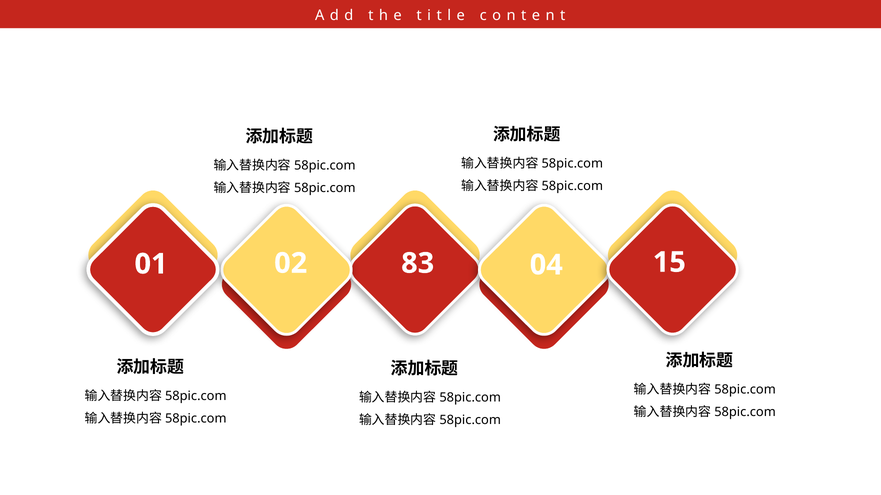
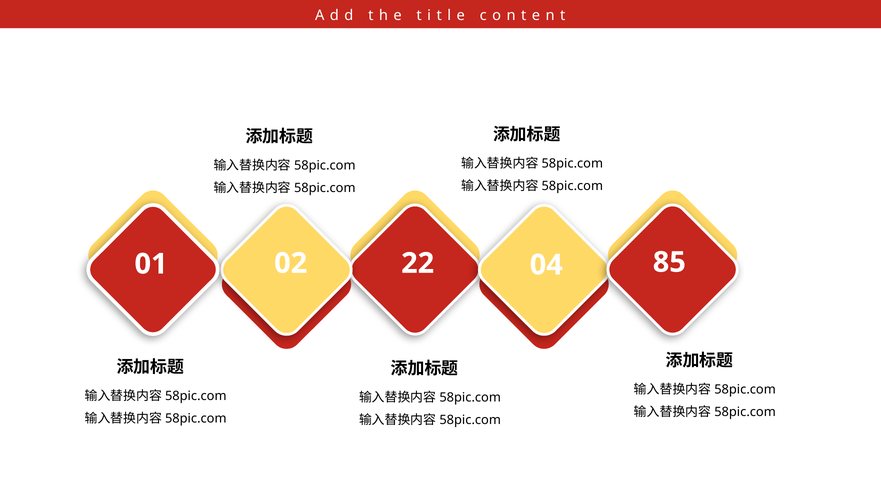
83: 83 -> 22
15: 15 -> 85
